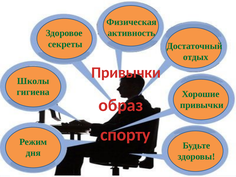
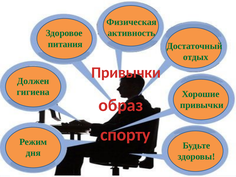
секреты: секреты -> питания
Школы: Школы -> Должен
